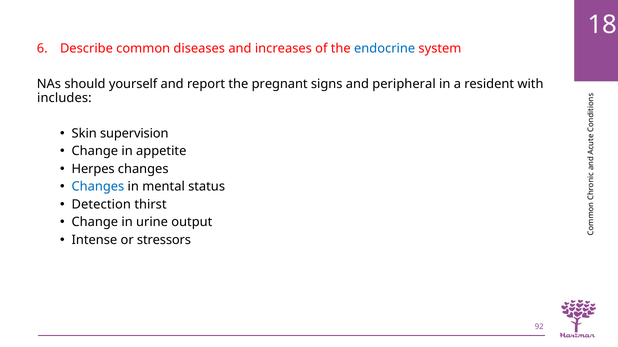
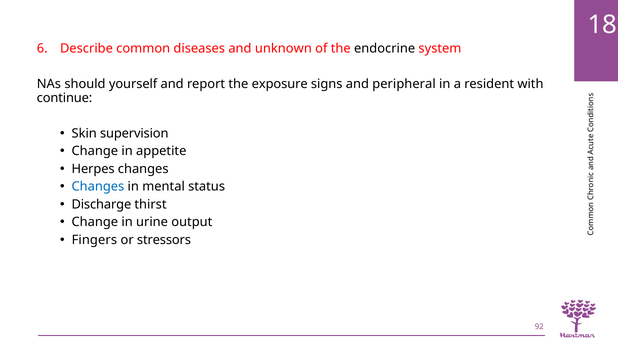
increases: increases -> unknown
endocrine colour: blue -> black
pregnant: pregnant -> exposure
includes: includes -> continue
Detection: Detection -> Discharge
Intense: Intense -> Fingers
